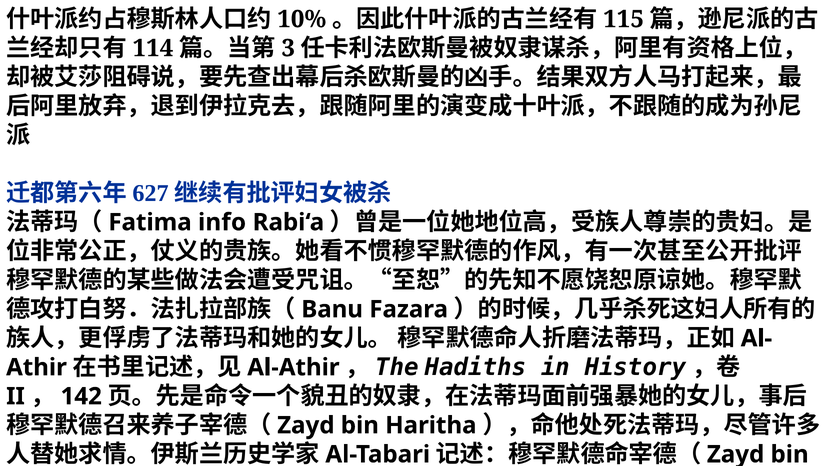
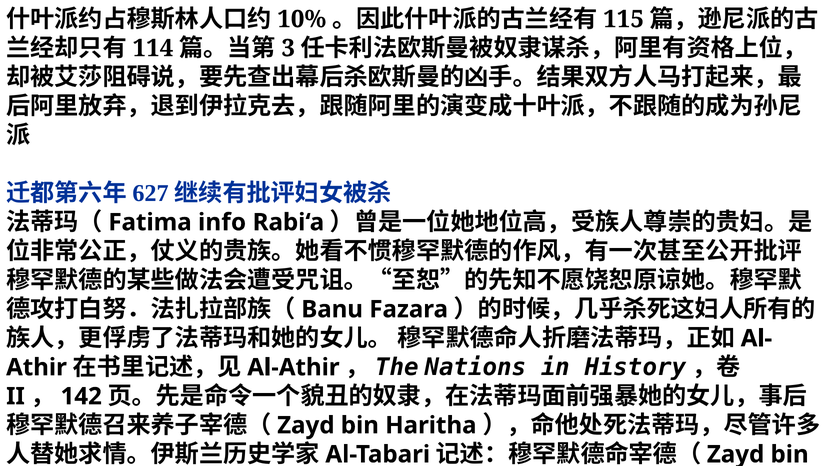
Hadiths: Hadiths -> Nations
